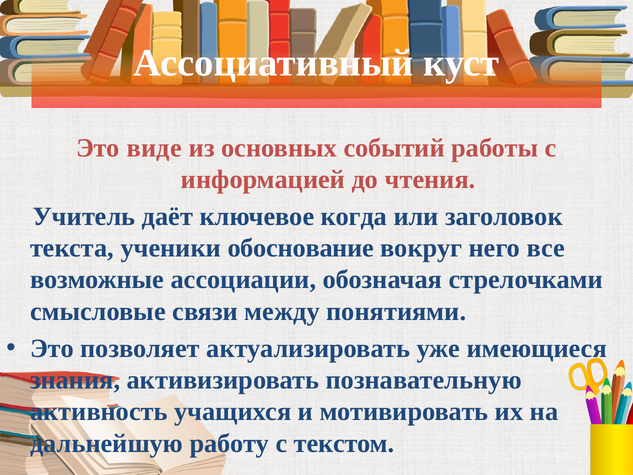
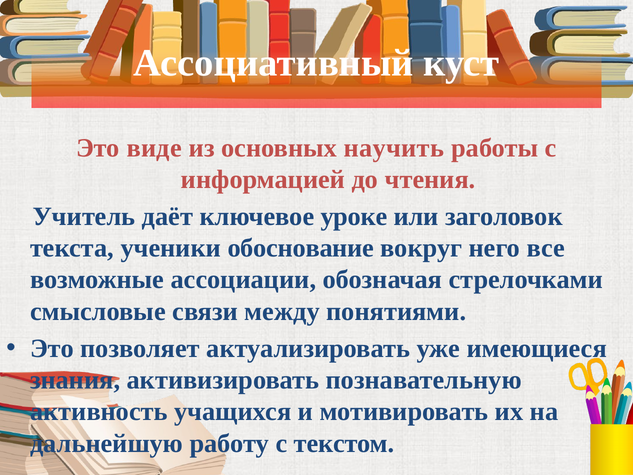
событий: событий -> научить
когда: когда -> уроке
